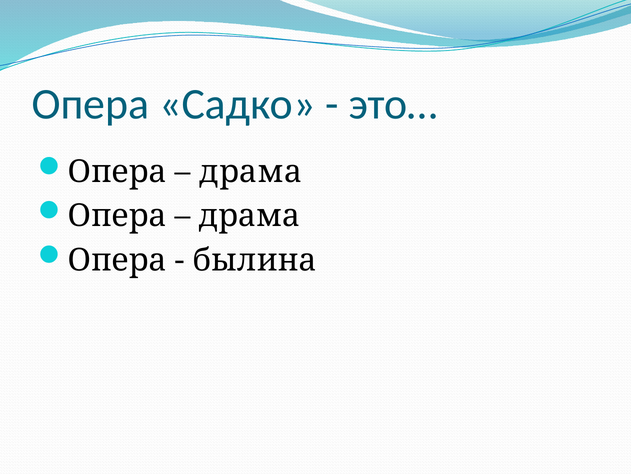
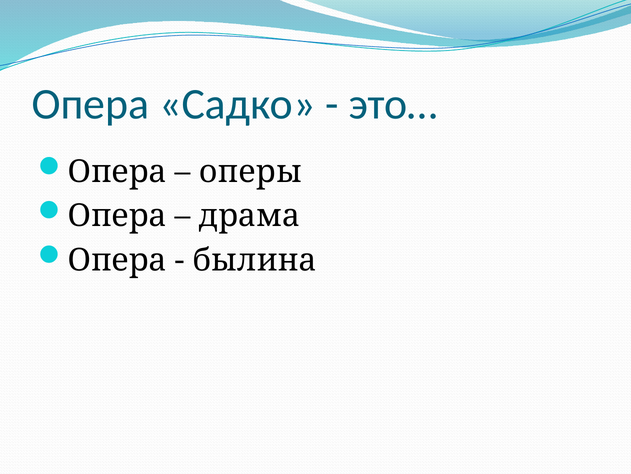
драма at (251, 171): драма -> оперы
